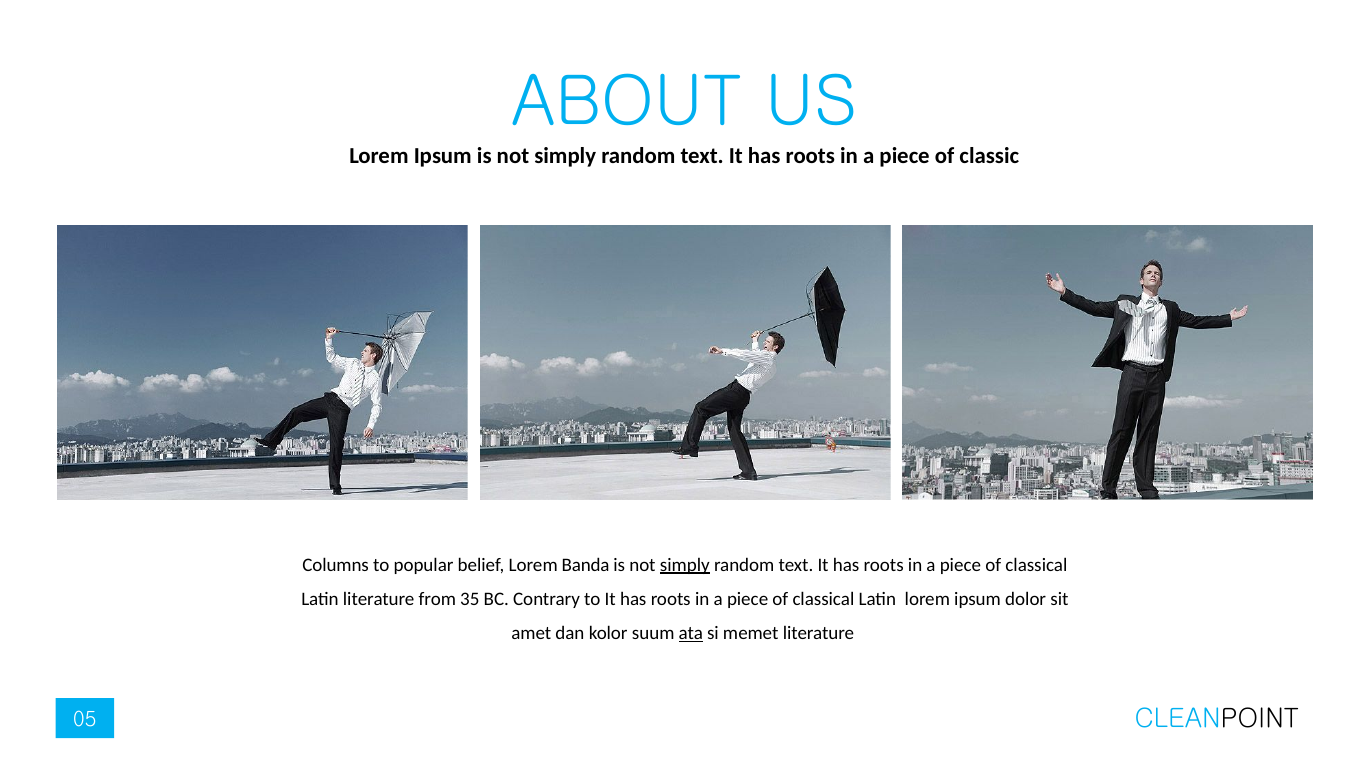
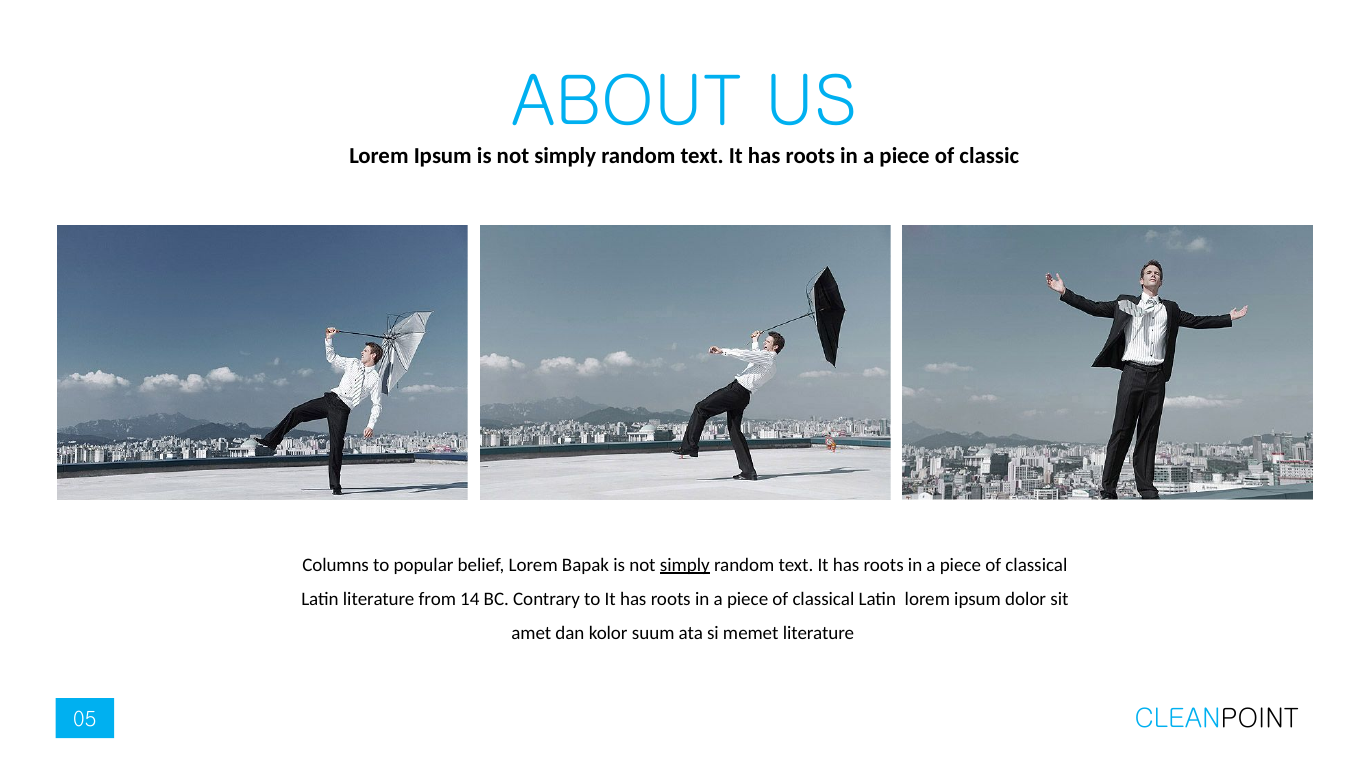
Banda: Banda -> Bapak
35: 35 -> 14
ata underline: present -> none
